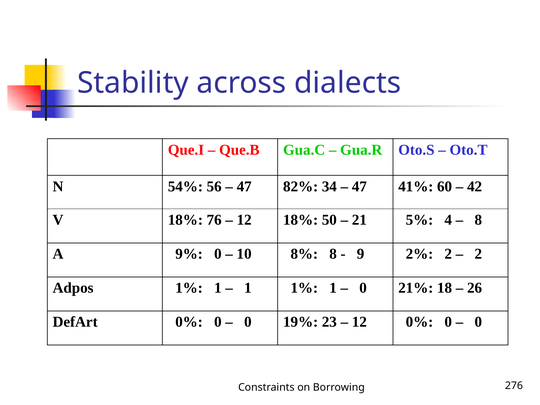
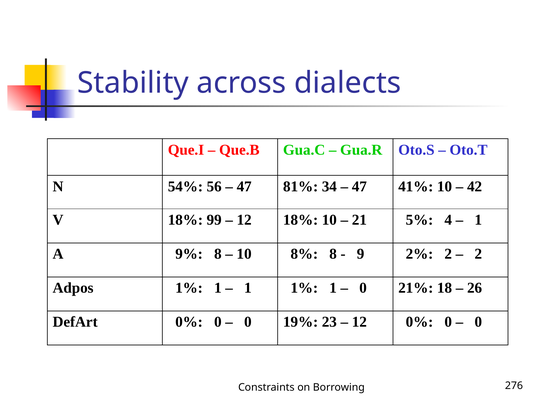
82%: 82% -> 81%
41% 60: 60 -> 10
76: 76 -> 99
18% 50: 50 -> 10
8 at (478, 220): 8 -> 1
9% 0: 0 -> 8
